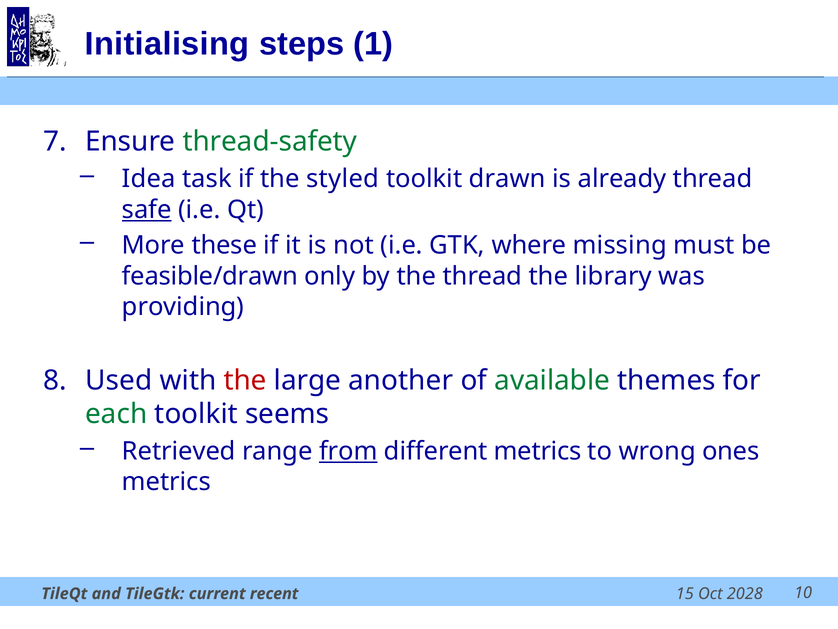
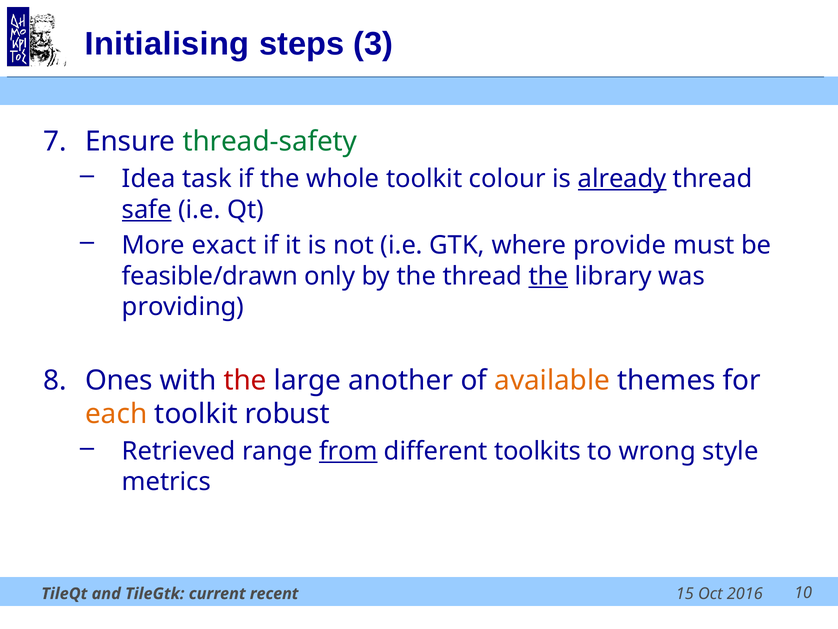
1: 1 -> 3
styled: styled -> whole
drawn: drawn -> colour
already underline: none -> present
these: these -> exact
missing: missing -> provide
the at (548, 276) underline: none -> present
Used: Used -> Ones
available colour: green -> orange
each colour: green -> orange
seems: seems -> robust
different metrics: metrics -> toolkits
ones: ones -> style
2028: 2028 -> 2016
